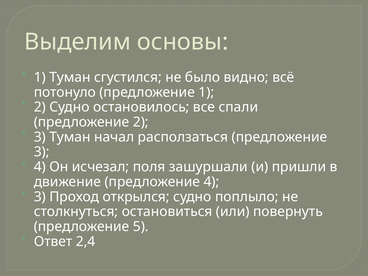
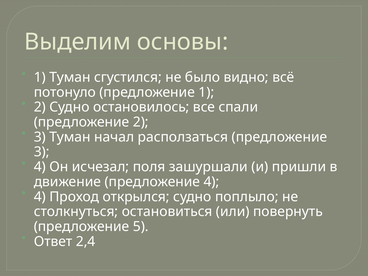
3 at (40, 197): 3 -> 4
